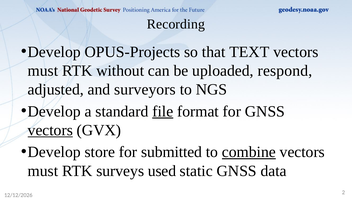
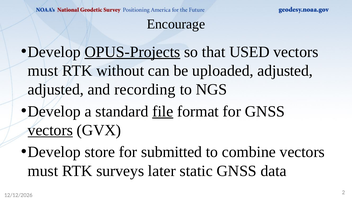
Recording: Recording -> Encourage
OPUS-Projects underline: none -> present
TEXT: TEXT -> USED
uploaded respond: respond -> adjusted
surveyors: surveyors -> recording
combine underline: present -> none
used: used -> later
